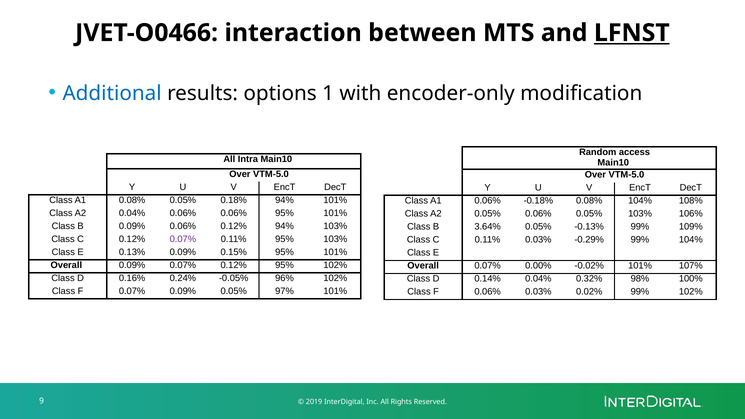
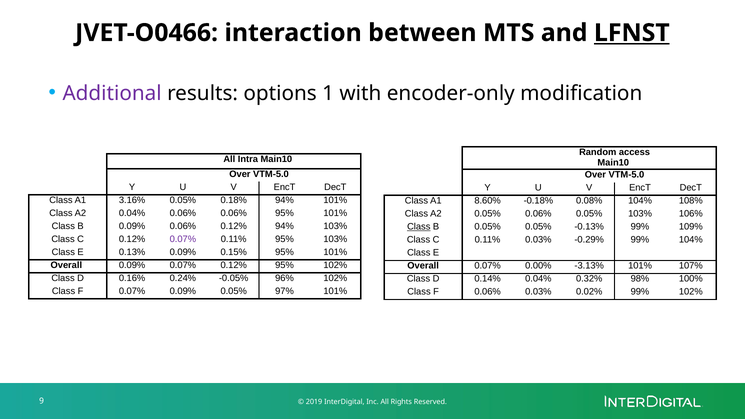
Additional colour: blue -> purple
A1 0.08%: 0.08% -> 3.16%
A1 0.06%: 0.06% -> 8.60%
Class at (419, 227) underline: none -> present
B 3.64%: 3.64% -> 0.05%
-0.02%: -0.02% -> -3.13%
